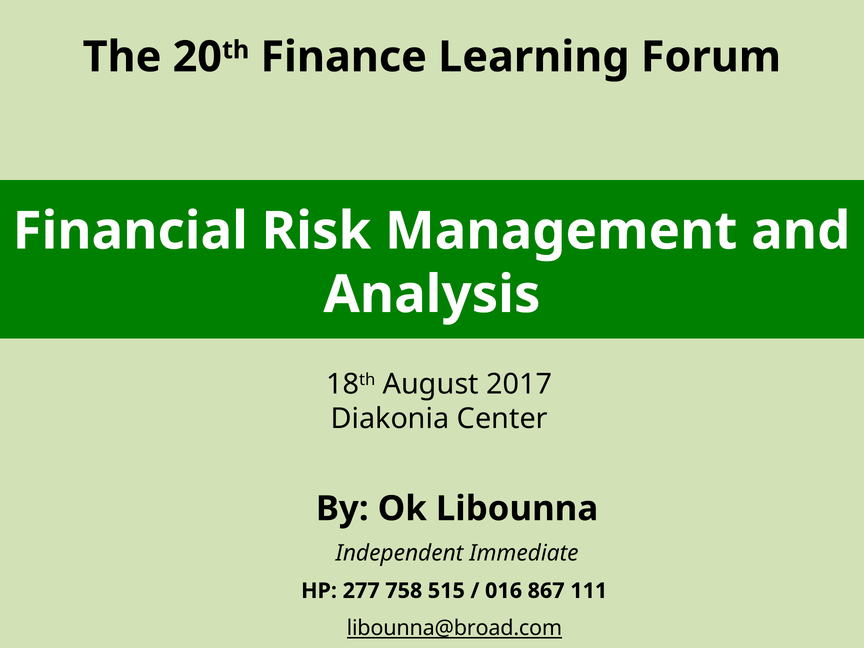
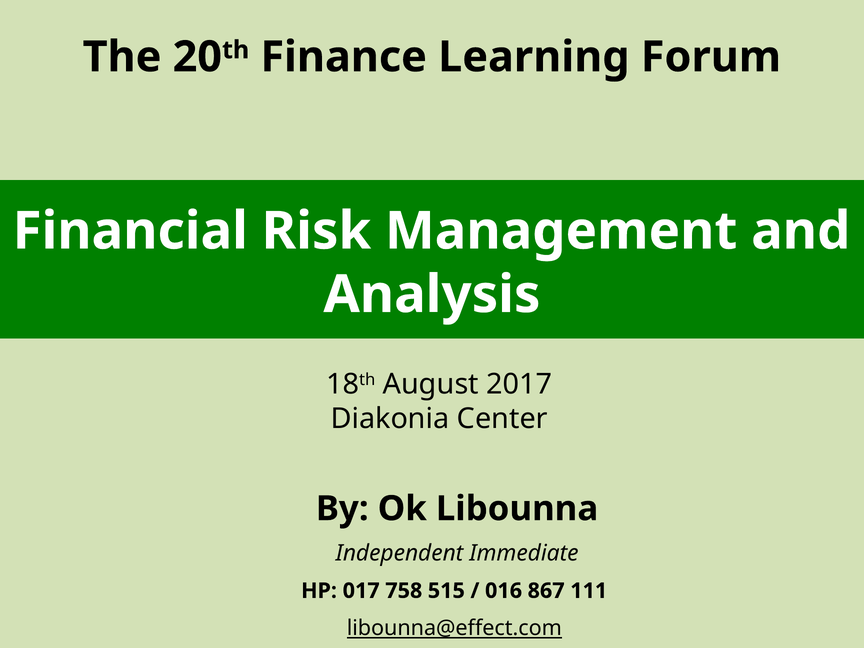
277: 277 -> 017
libounna@broad.com: libounna@broad.com -> libounna@effect.com
